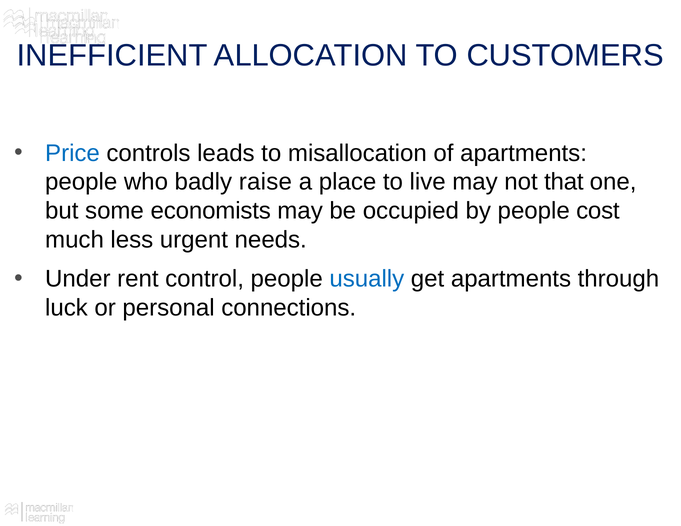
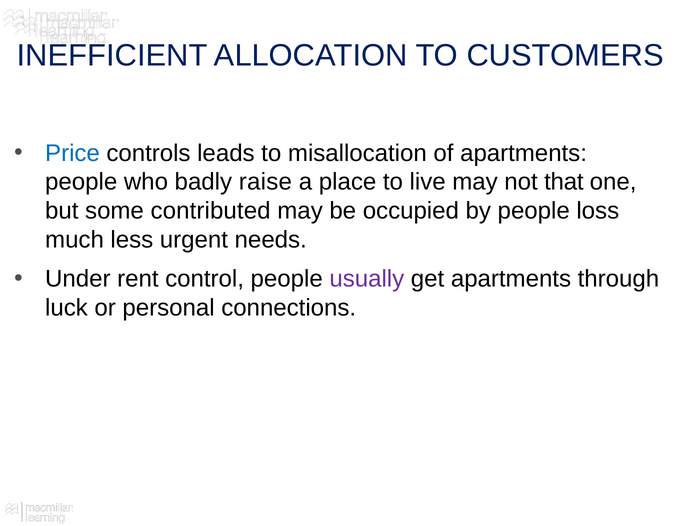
economists: economists -> contributed
cost: cost -> loss
usually colour: blue -> purple
